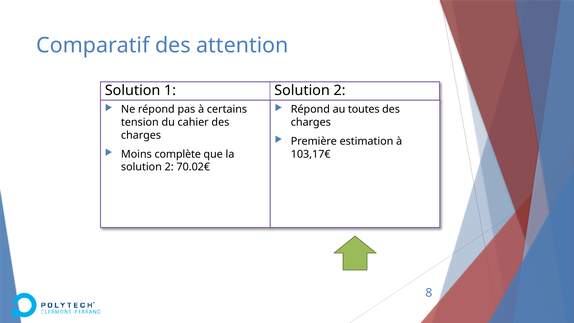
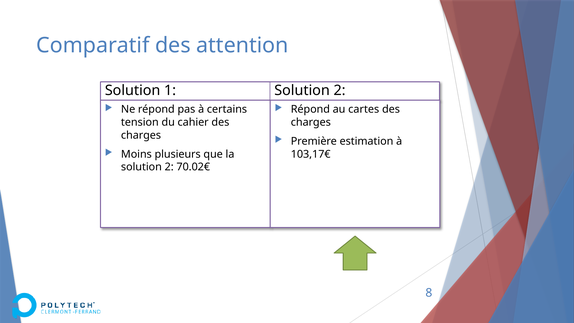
toutes: toutes -> cartes
complète: complète -> plusieurs
